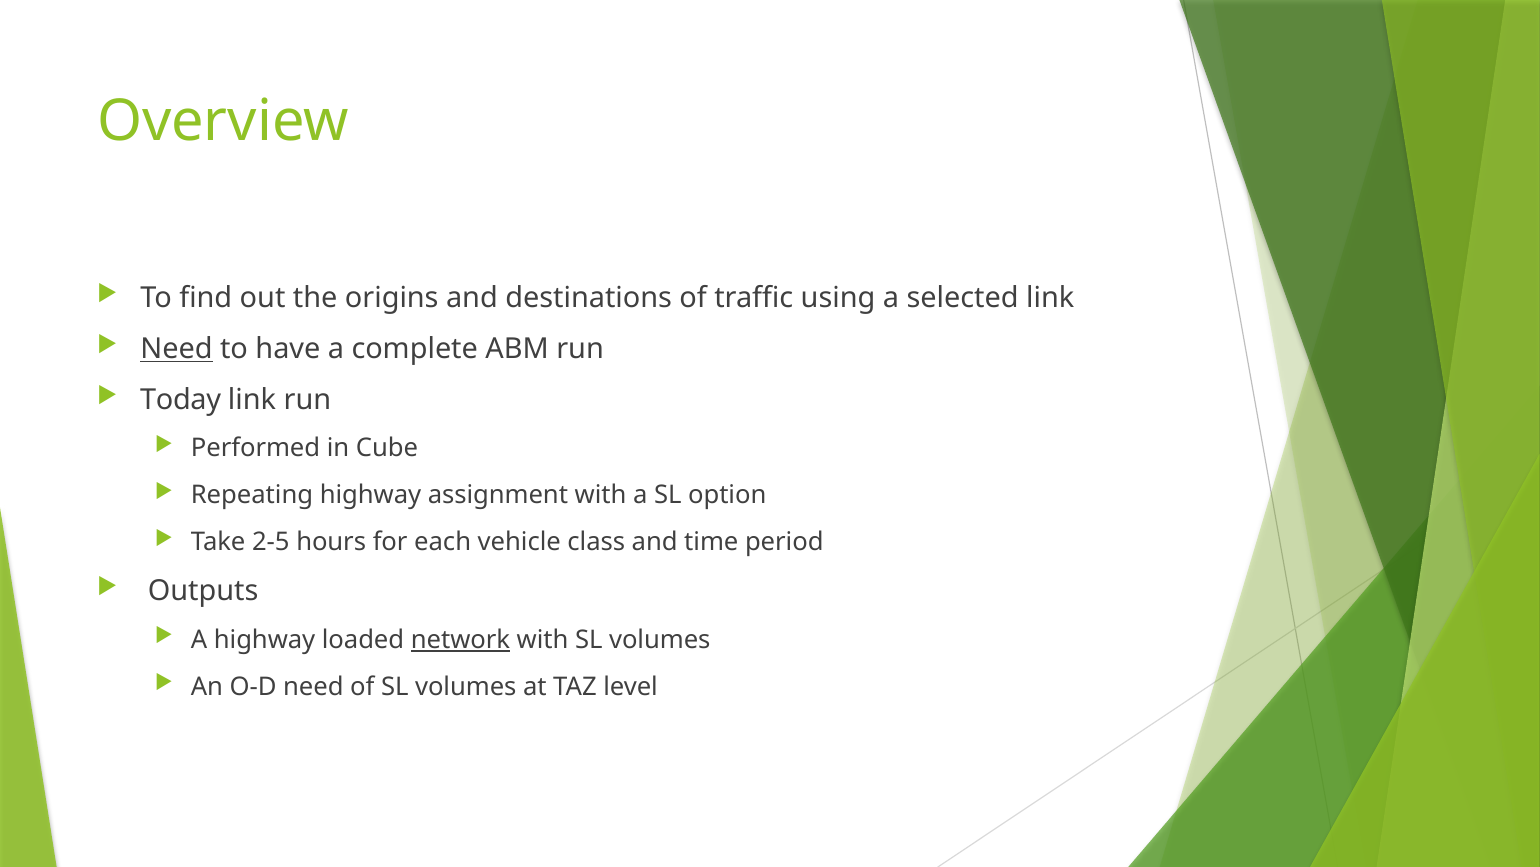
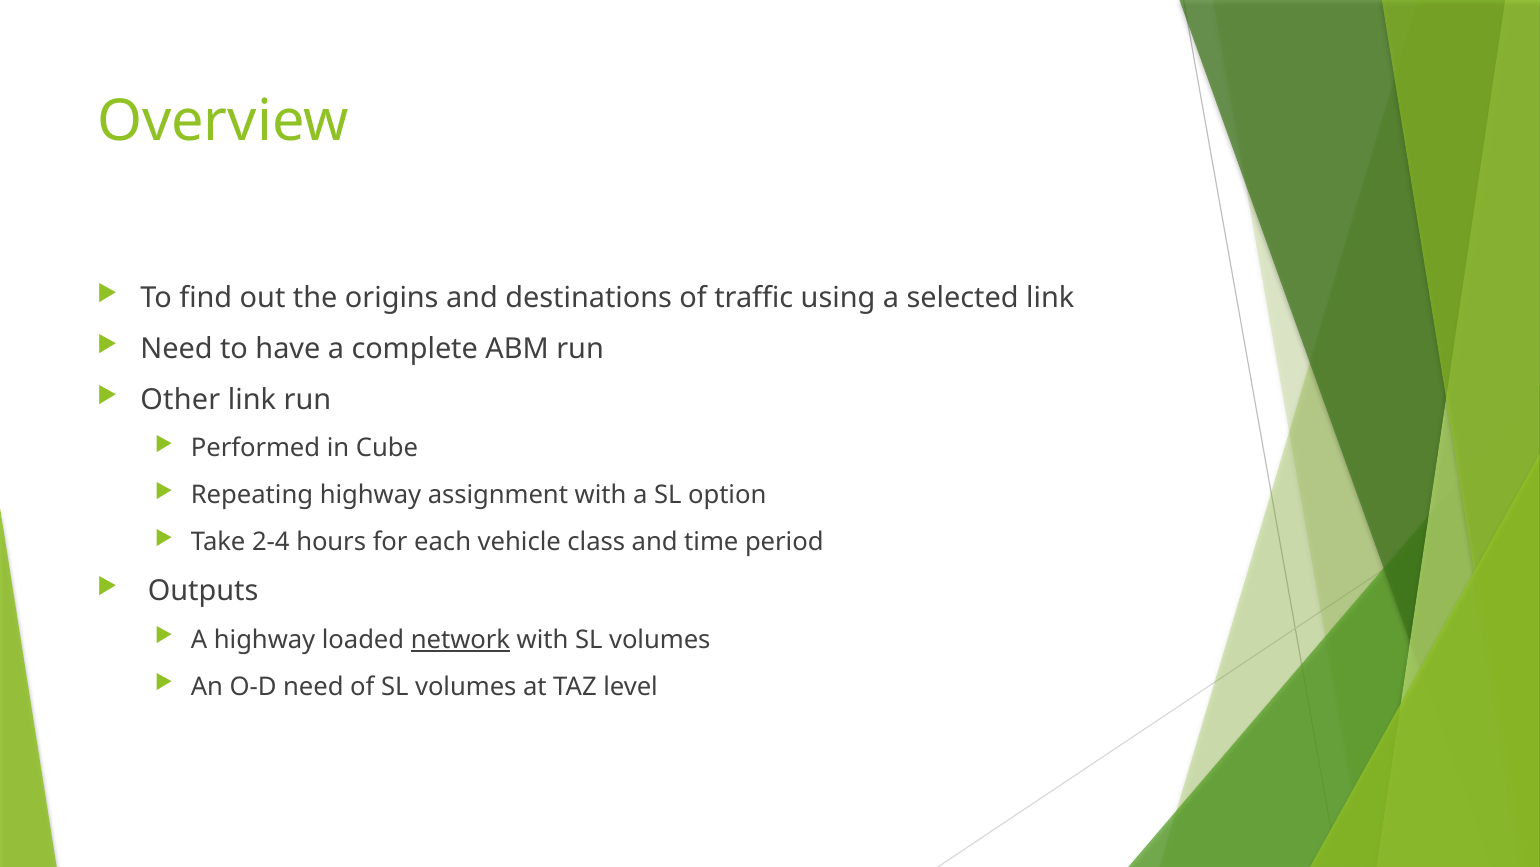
Need at (177, 349) underline: present -> none
Today: Today -> Other
2-5: 2-5 -> 2-4
